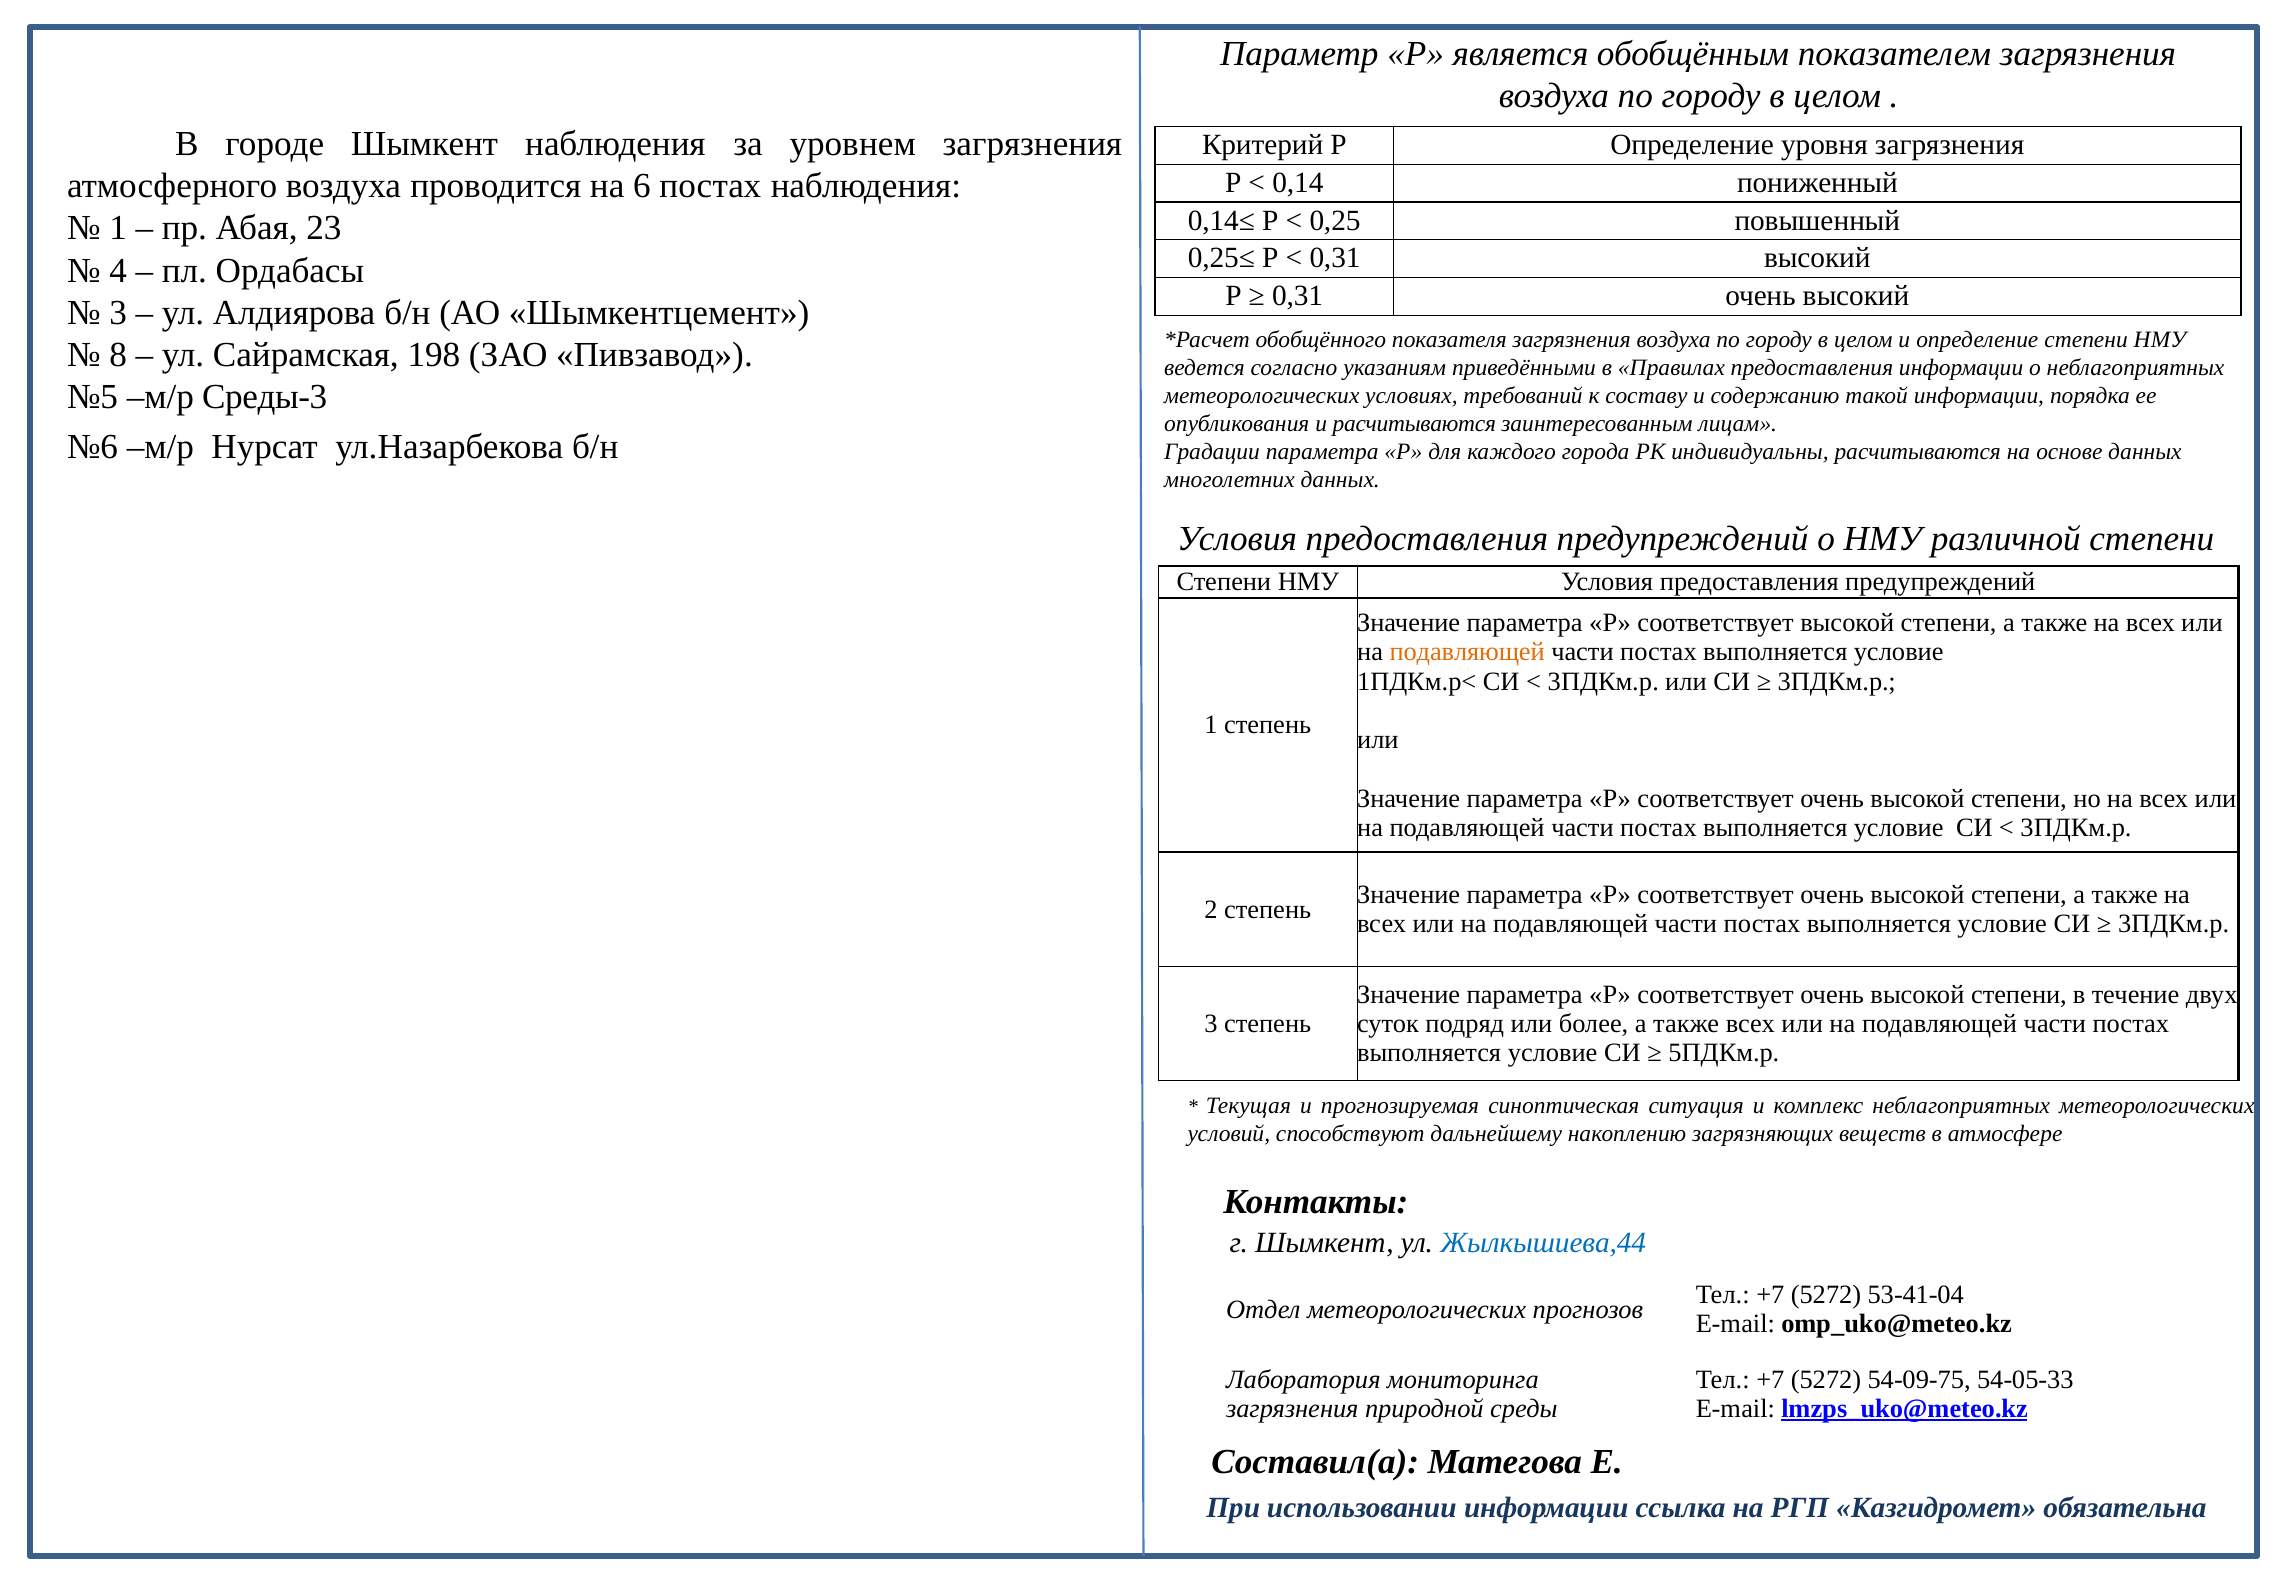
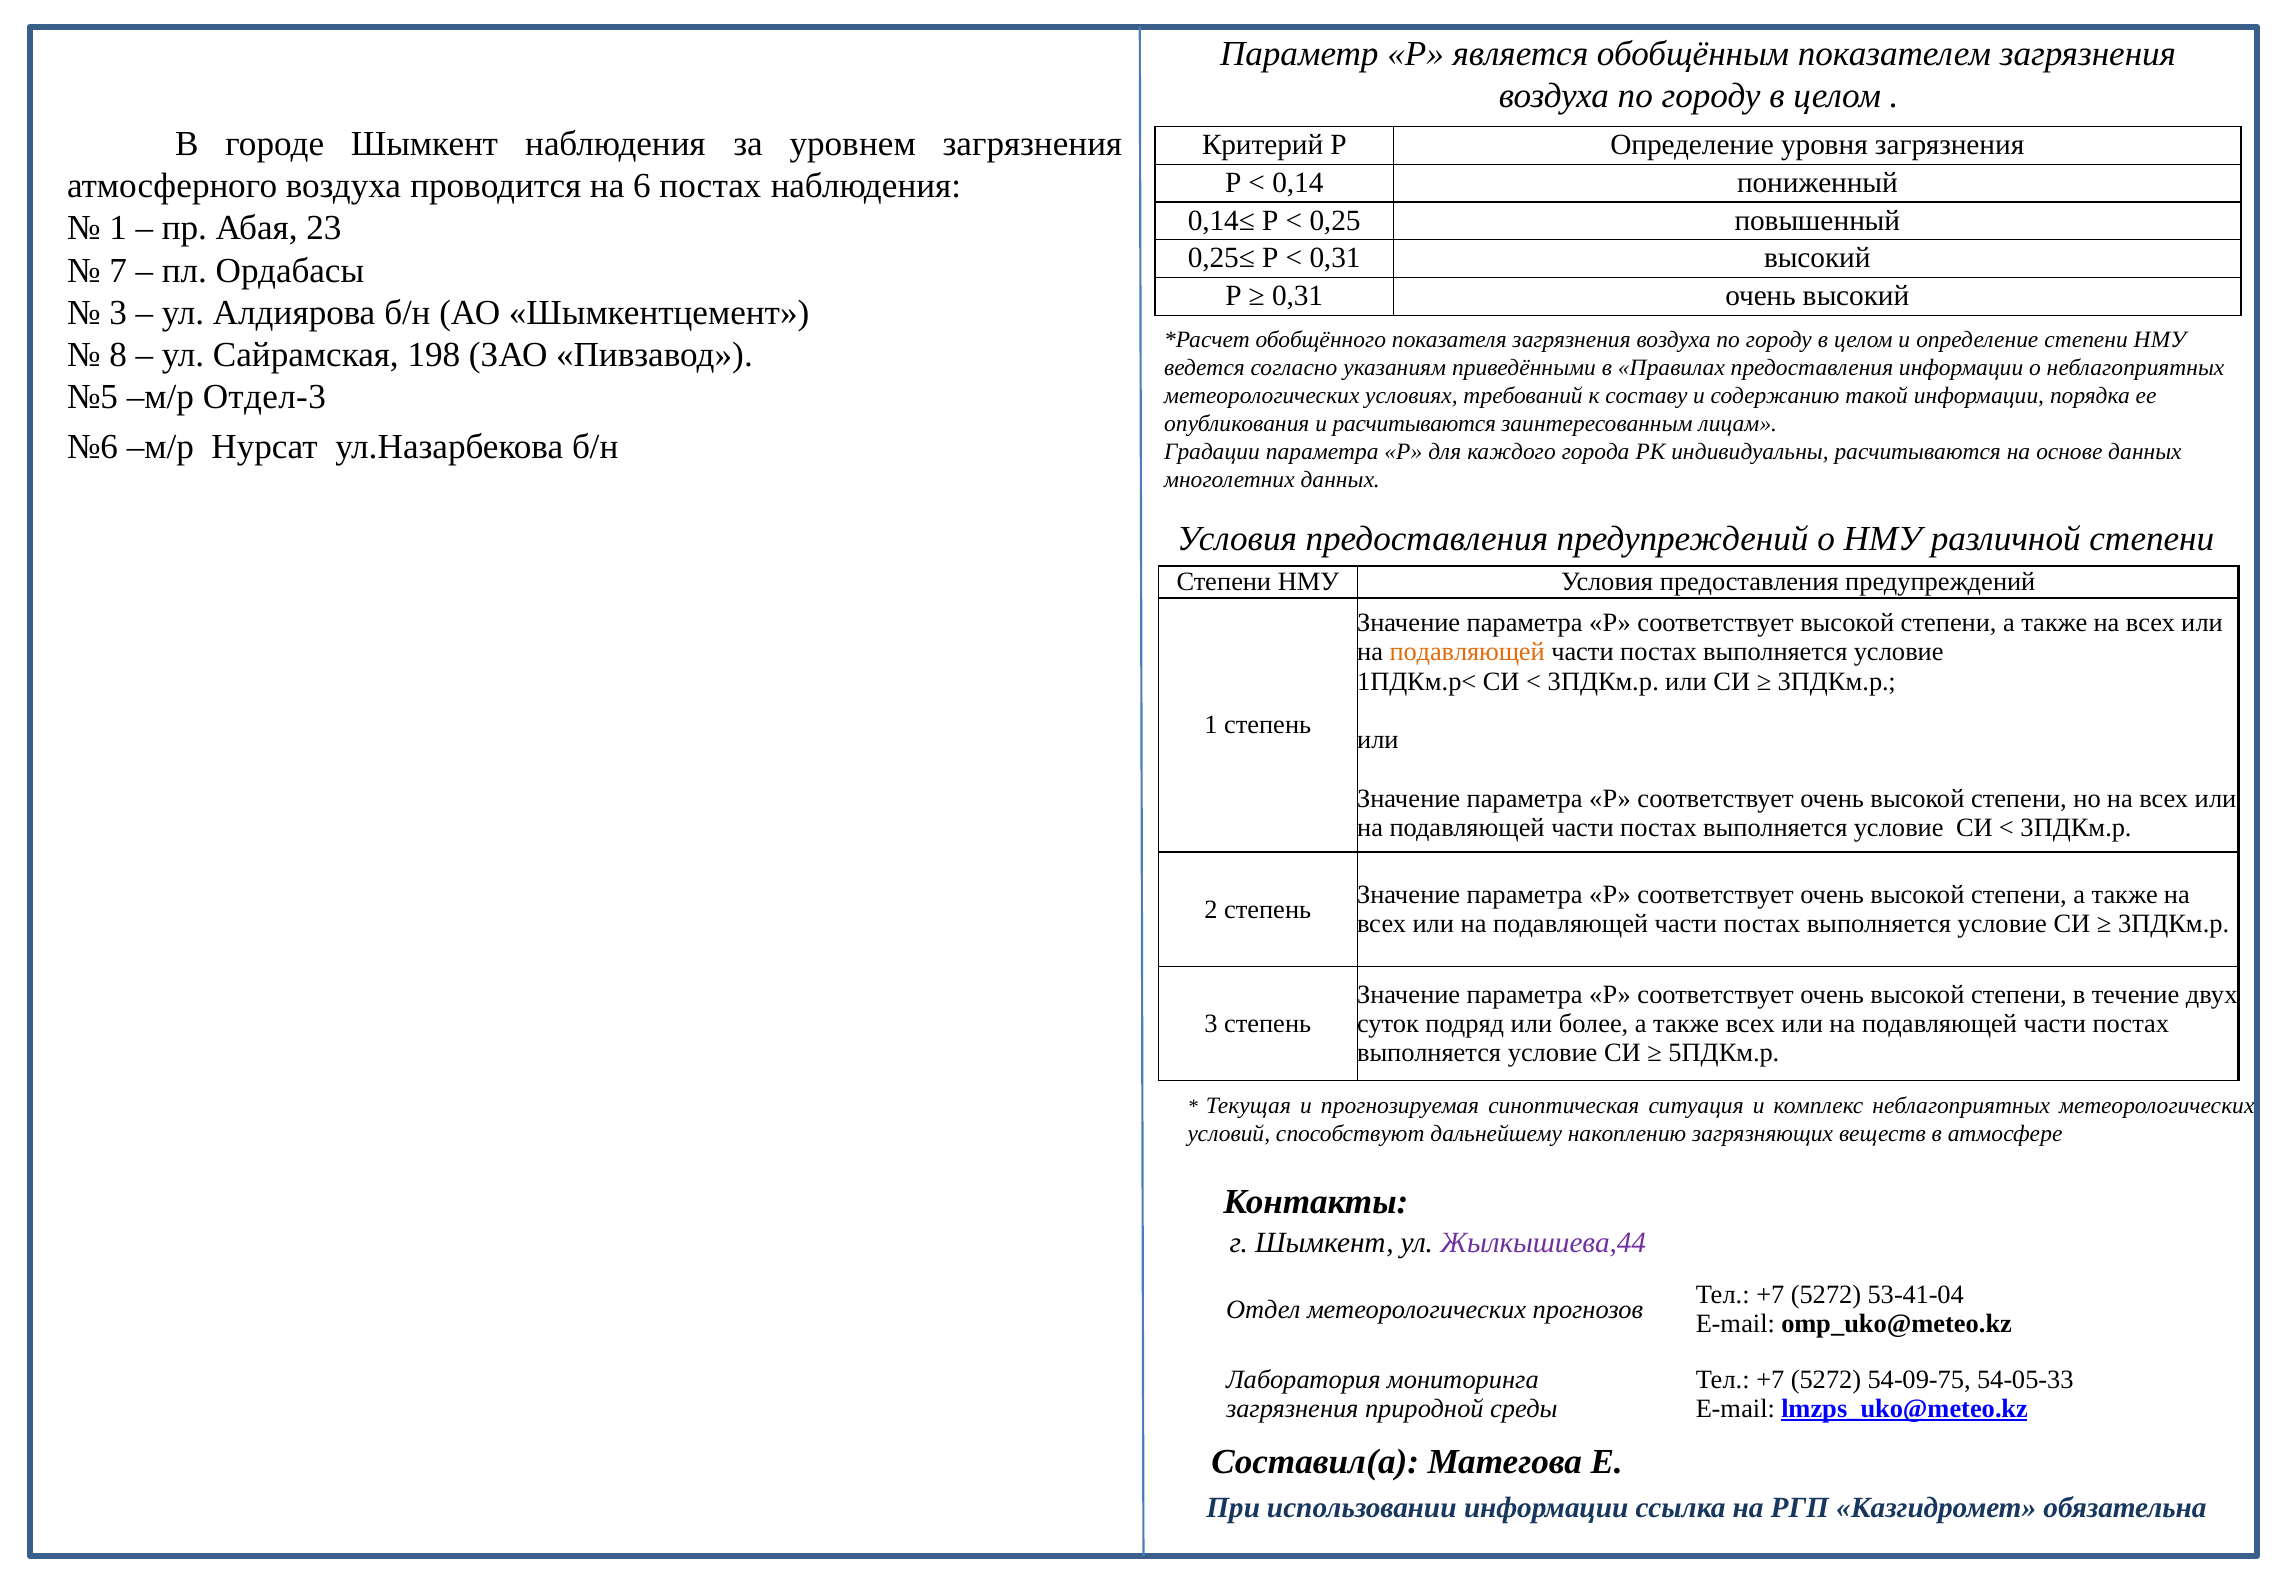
4: 4 -> 7
Среды-3: Среды-3 -> Отдел-3
Жылкышиева,44 colour: blue -> purple
